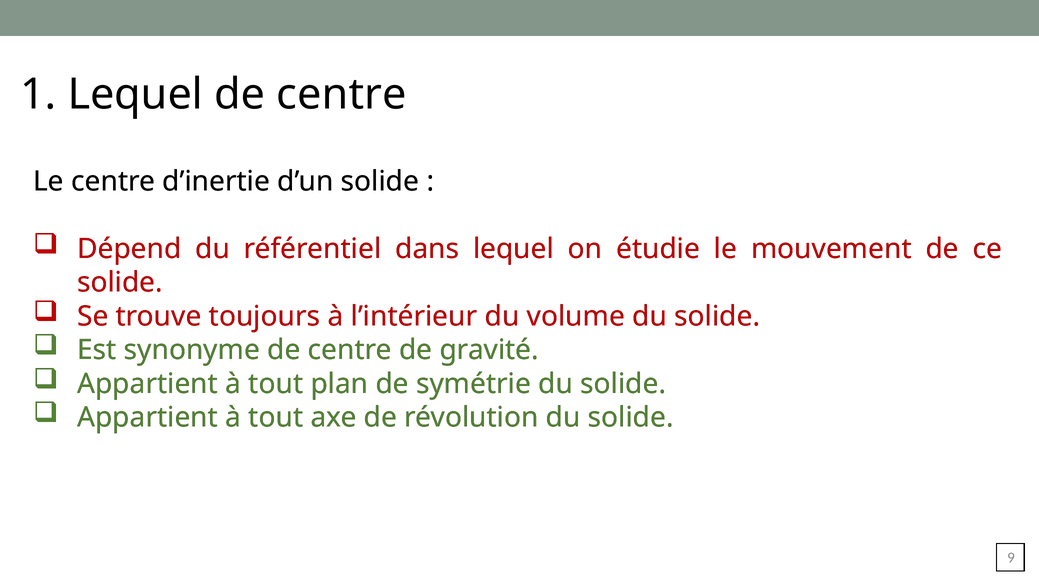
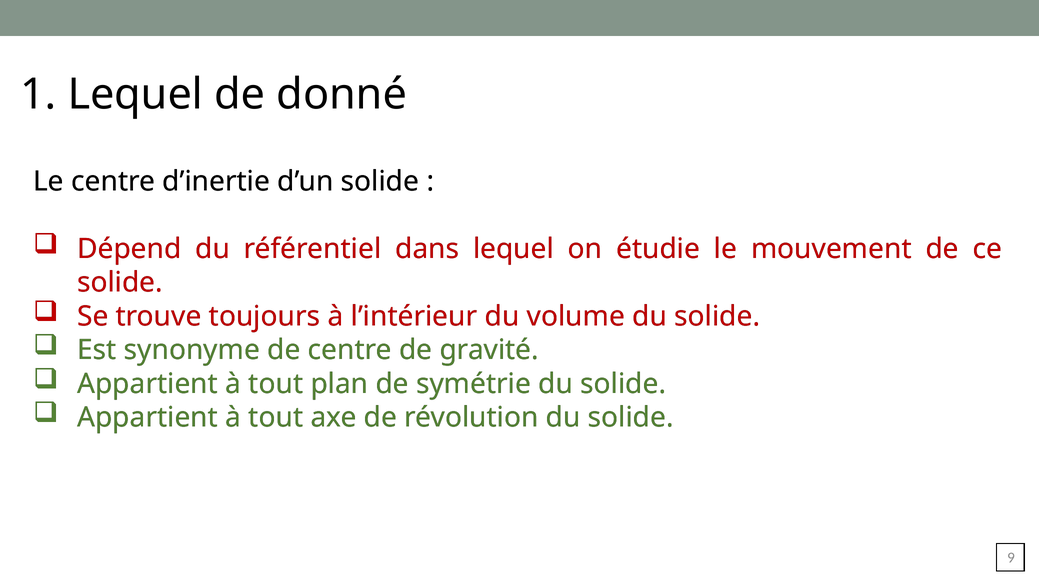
centre at (342, 94): centre -> donné
